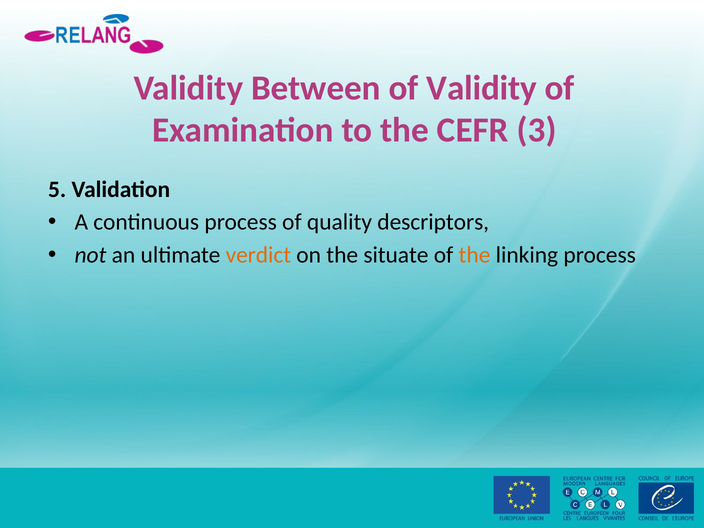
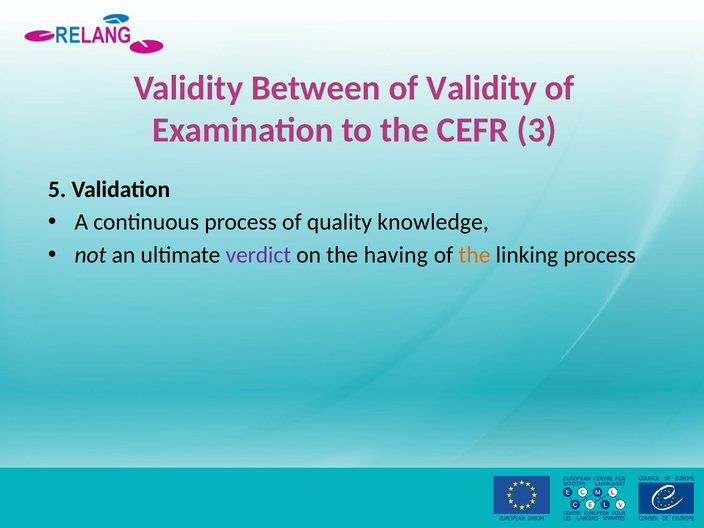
descriptors: descriptors -> knowledge
verdict colour: orange -> purple
situate: situate -> having
